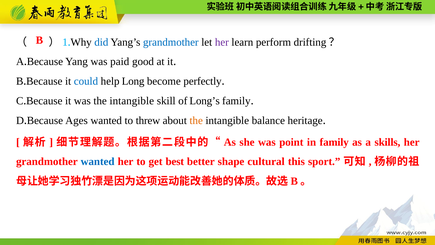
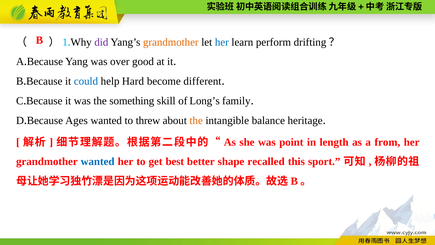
did colour: blue -> purple
grandmother at (171, 42) colour: blue -> orange
her at (222, 42) colour: purple -> blue
paid: paid -> over
Long: Long -> Hard
perfectly: perfectly -> different
was the intangible: intangible -> something
in family: family -> length
skills: skills -> from
cultural: cultural -> recalled
